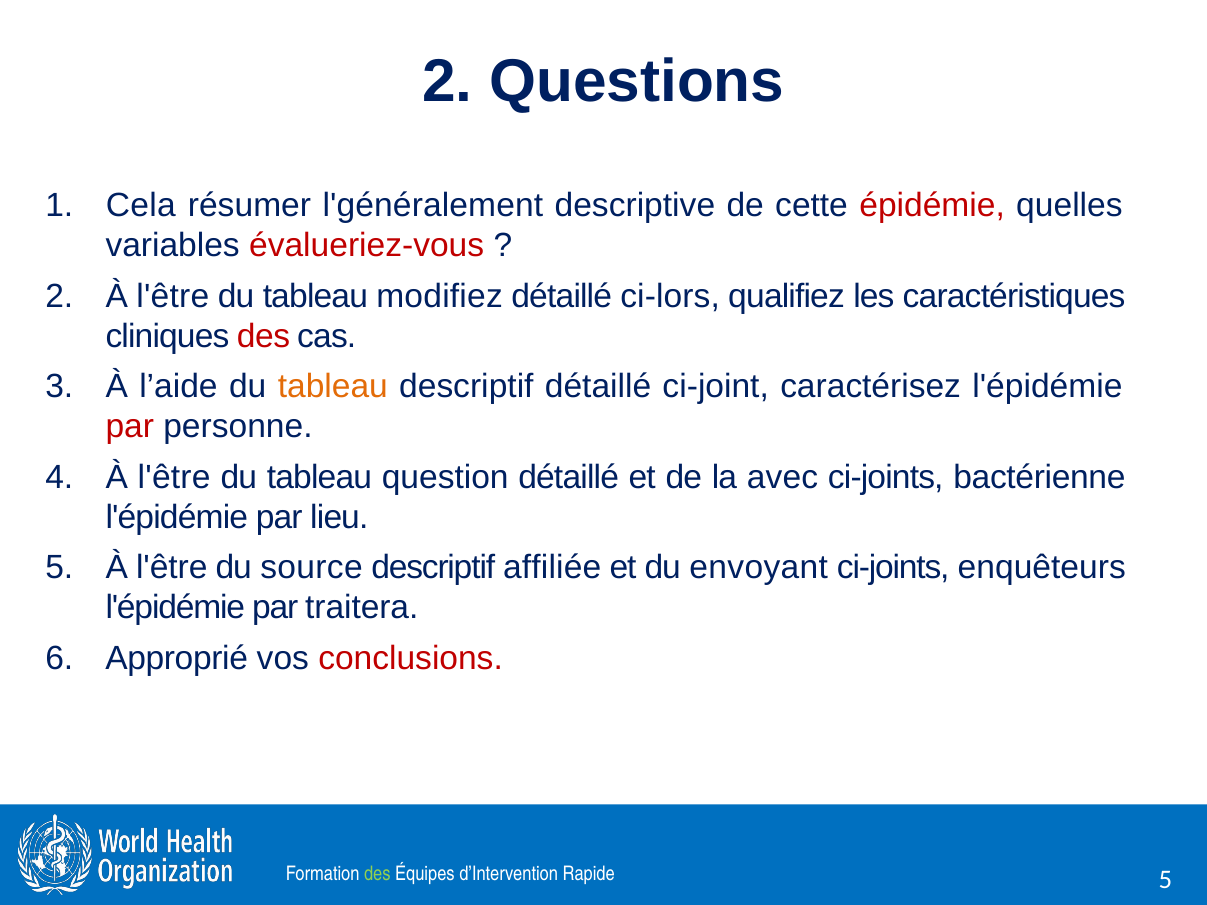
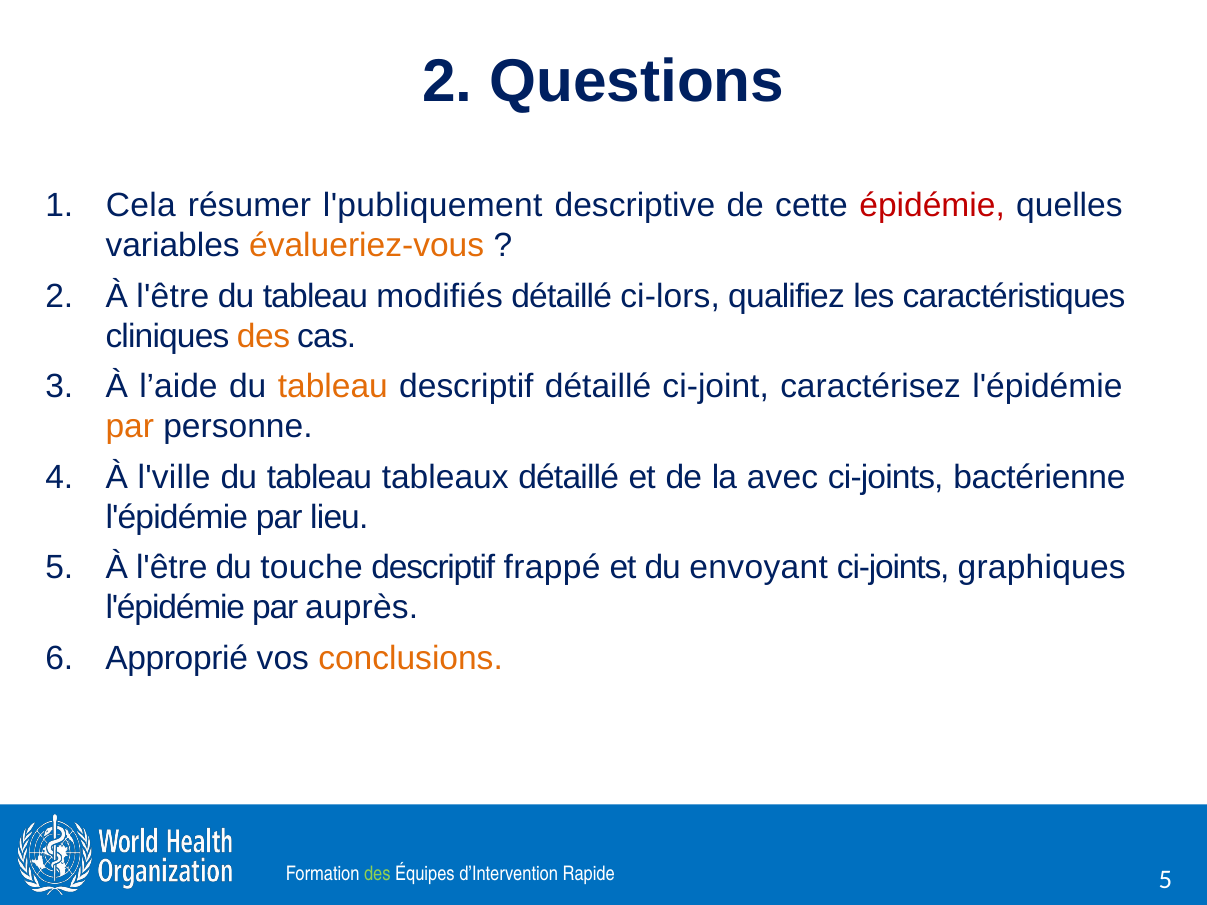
l'généralement: l'généralement -> l'publiquement
évalueriez-vous colour: red -> orange
modifiez: modifiez -> modifiés
des at (263, 336) colour: red -> orange
par at (130, 427) colour: red -> orange
l'être at (174, 477): l'être -> l'ville
question: question -> tableaux
source: source -> touche
affiliée: affiliée -> frappé
enquêteurs: enquêteurs -> graphiques
traitera: traitera -> auprès
conclusions colour: red -> orange
